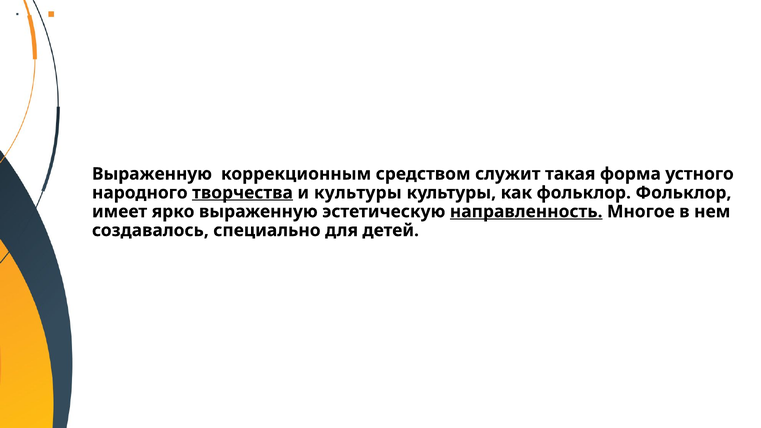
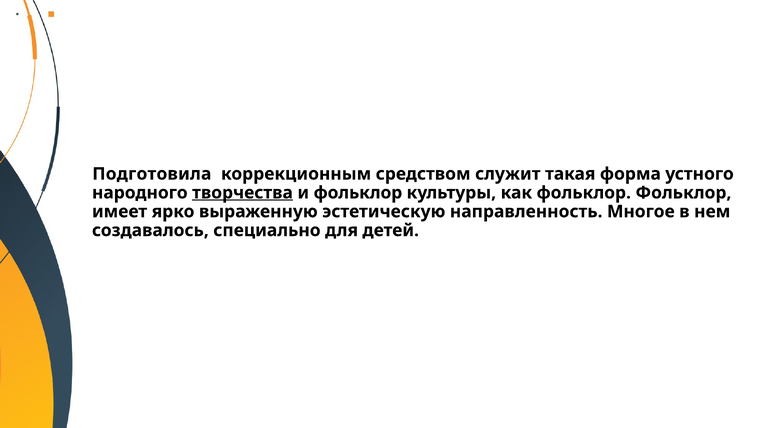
Выраженную at (152, 174): Выраженную -> Подготовила
и культуры: культуры -> фольклор
направленность underline: present -> none
